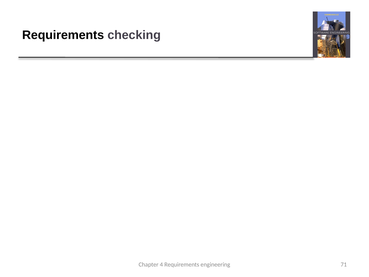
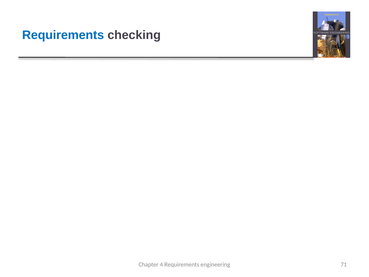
Requirements at (63, 35) colour: black -> blue
